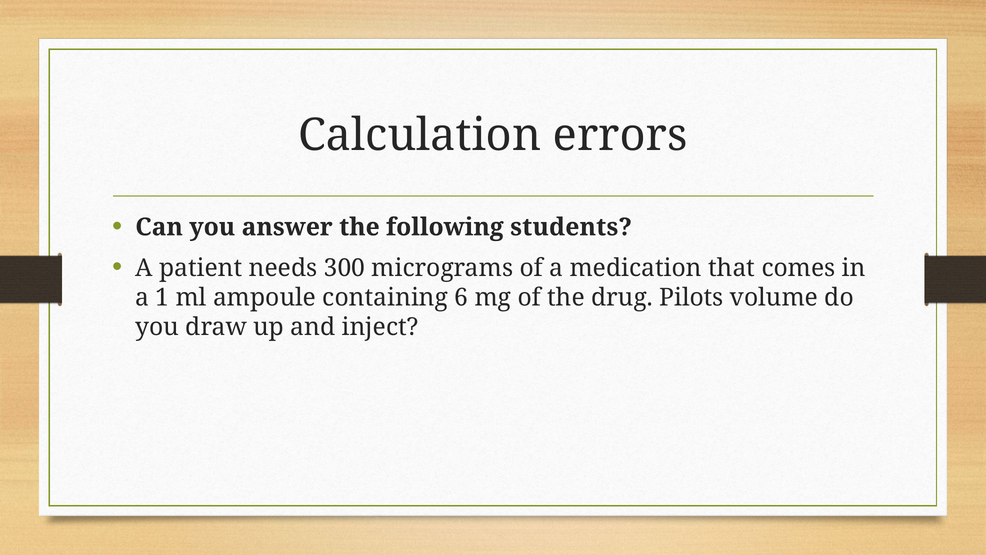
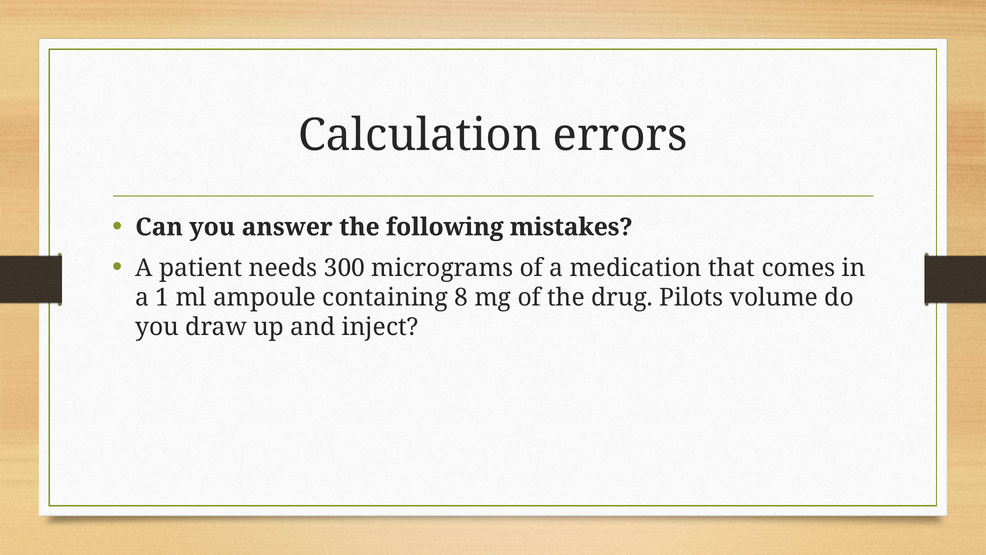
students: students -> mistakes
6: 6 -> 8
